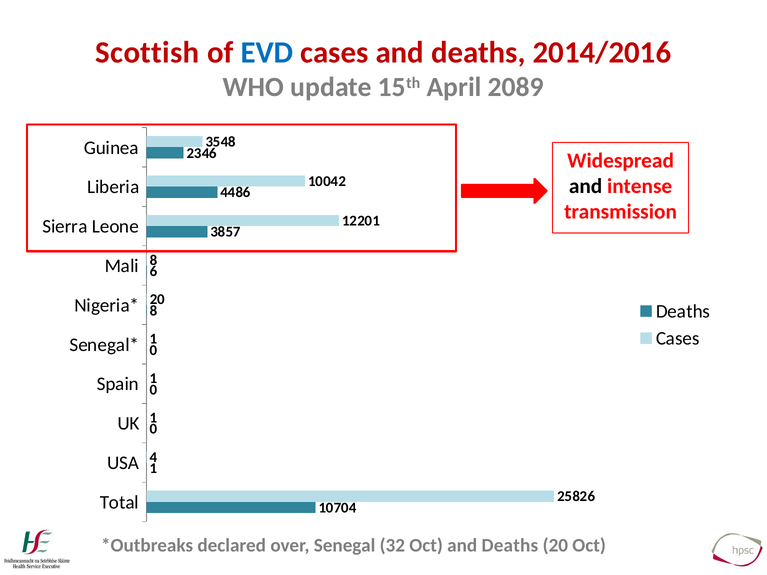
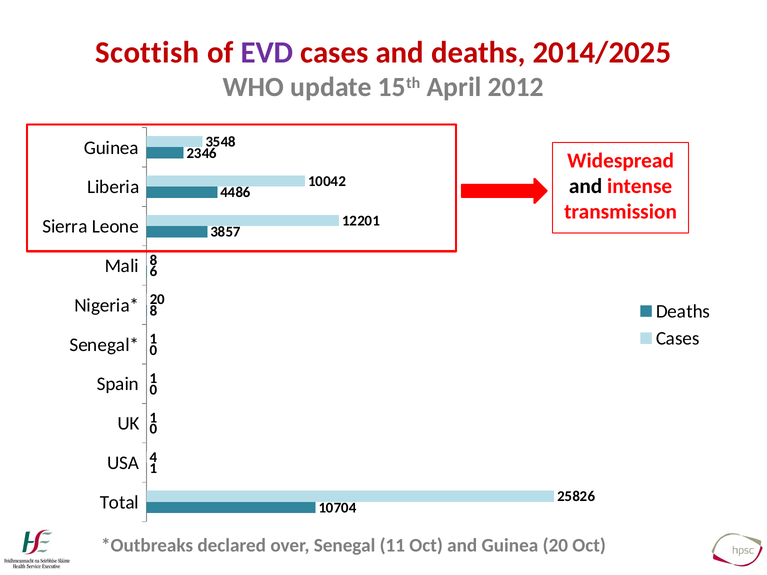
EVD colour: blue -> purple
2014/2016: 2014/2016 -> 2014/2025
2089: 2089 -> 2012
32: 32 -> 11
Oct and Deaths: Deaths -> Guinea
